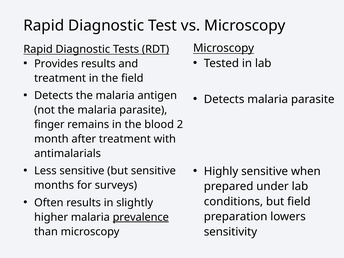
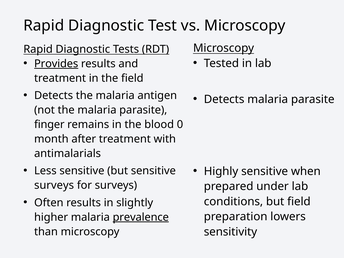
Provides underline: none -> present
2: 2 -> 0
months at (54, 185): months -> surveys
